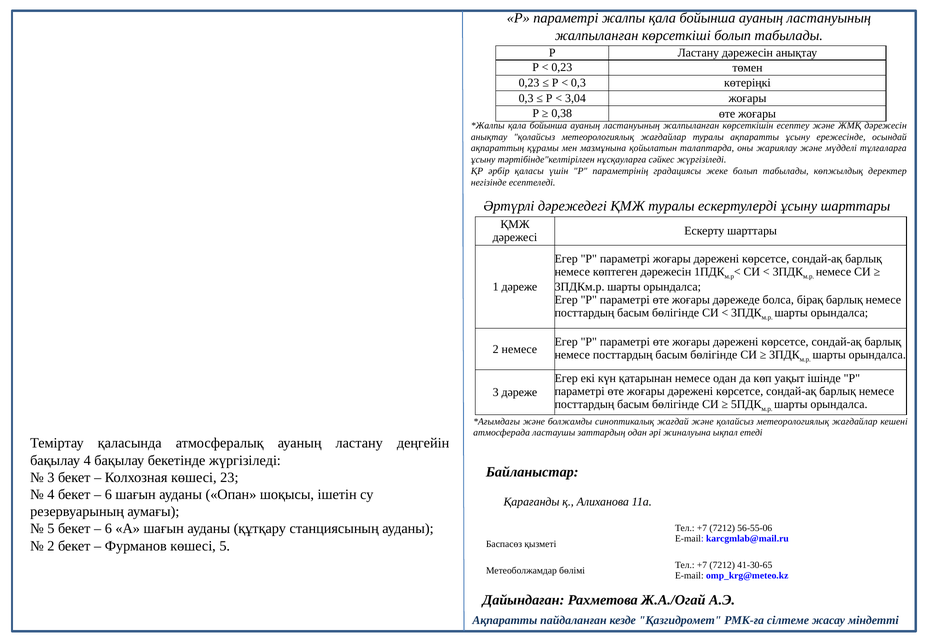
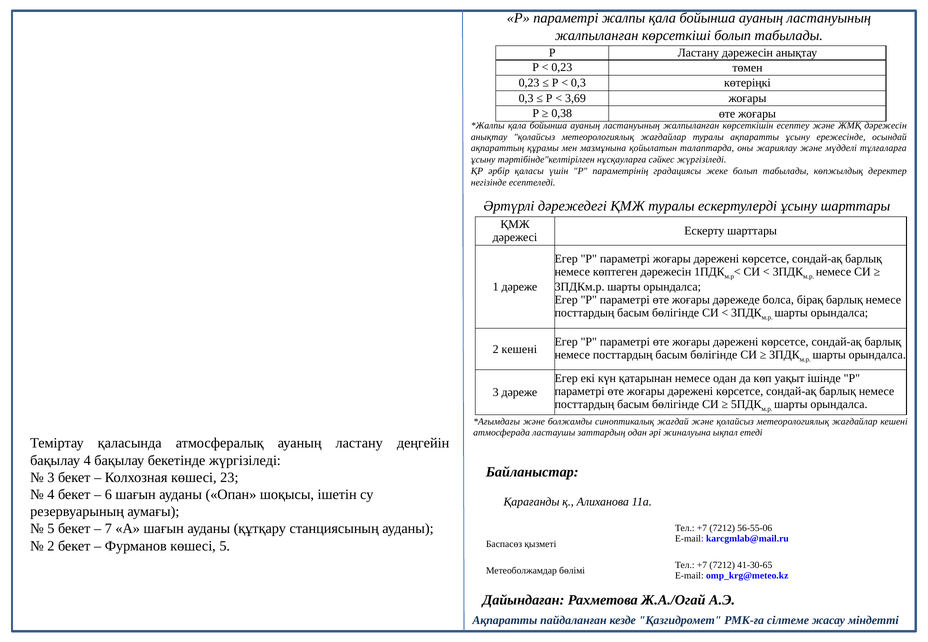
3,04: 3,04 -> 3,69
2 немесе: немесе -> кешені
6 at (108, 529): 6 -> 7
